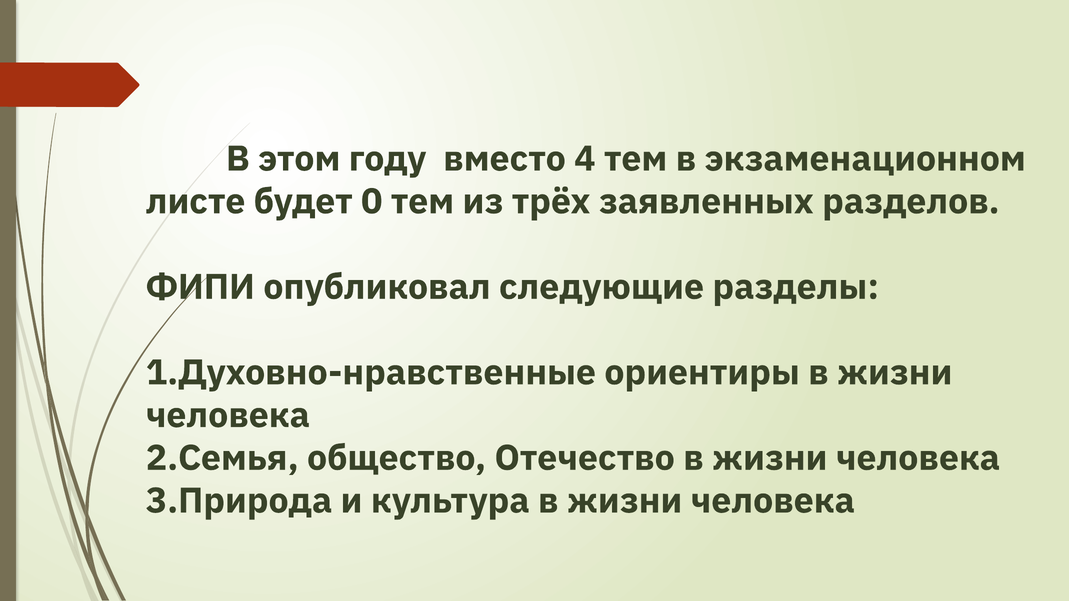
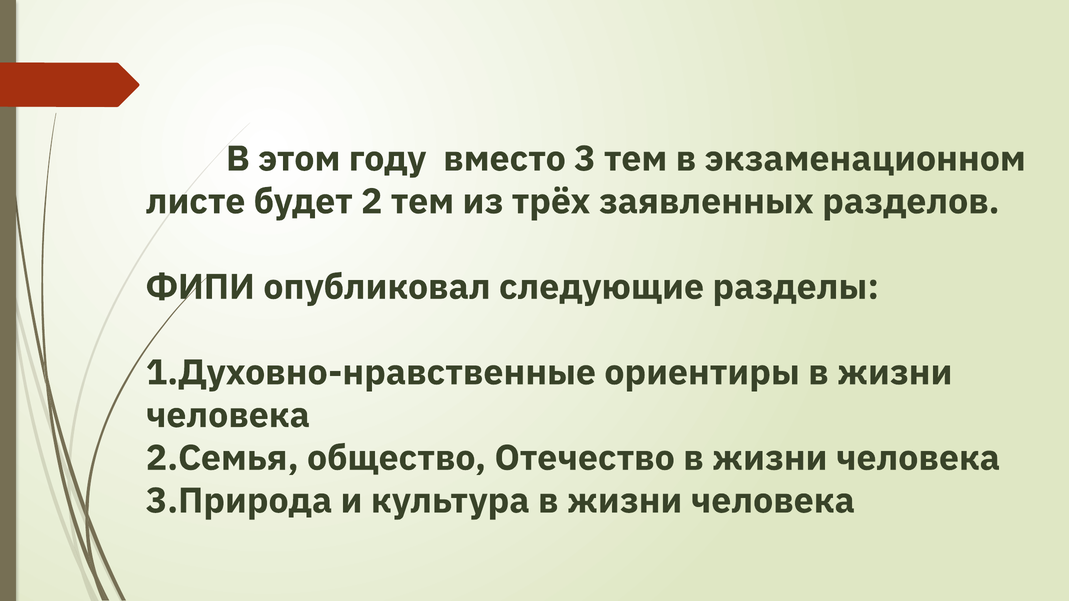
4: 4 -> 3
0: 0 -> 2
